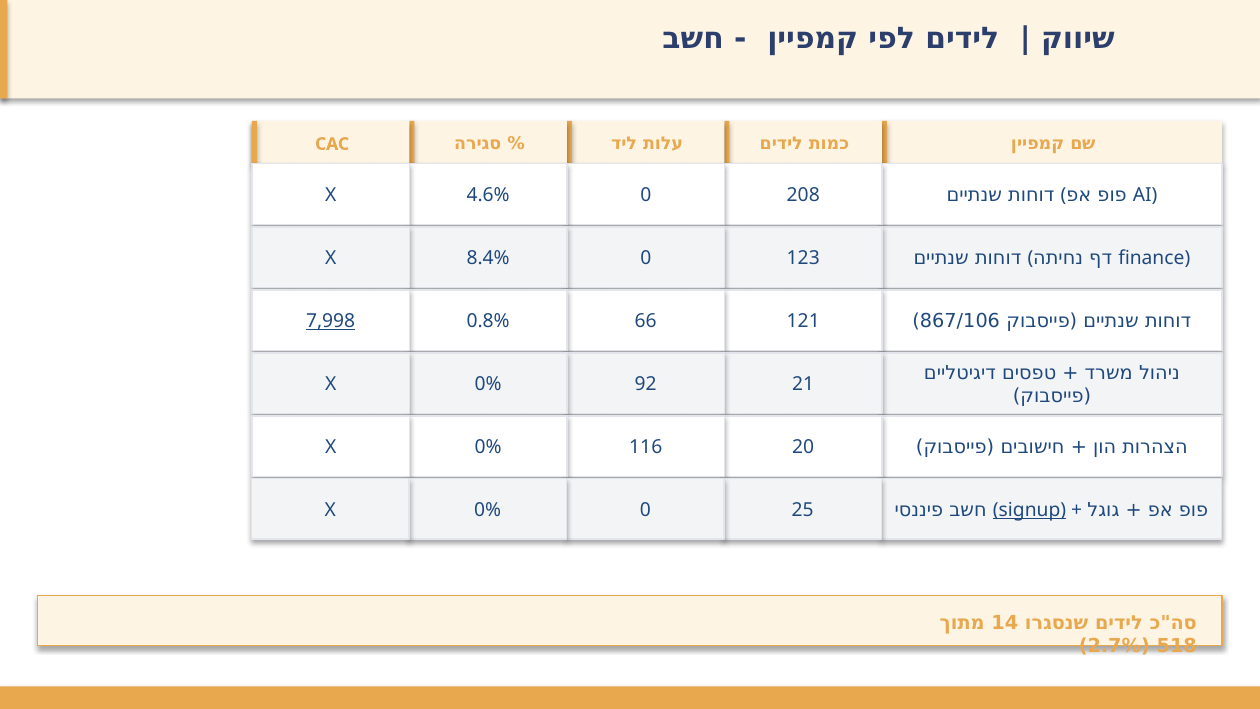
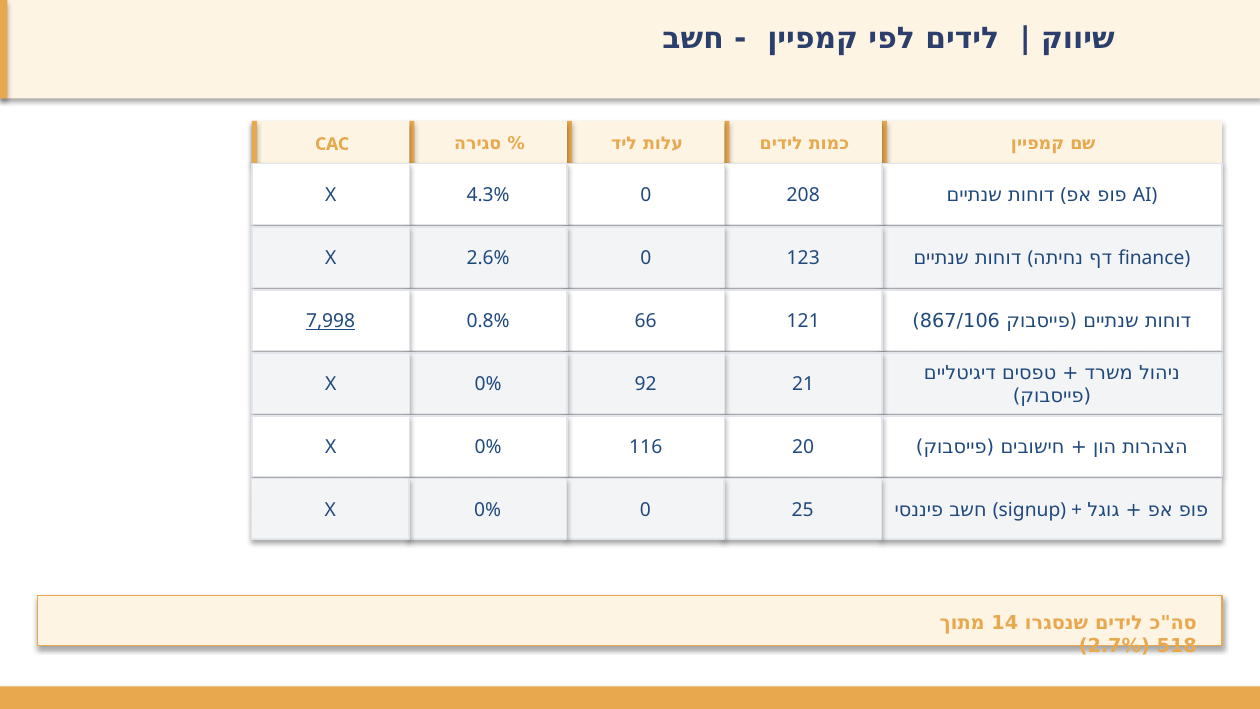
4.6%: 4.6% -> 4.3%
8.4%: 8.4% -> 2.6%
signup underline: present -> none
